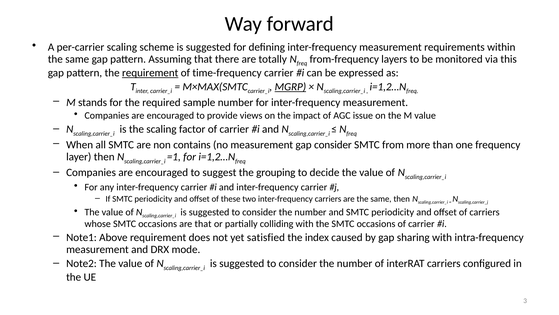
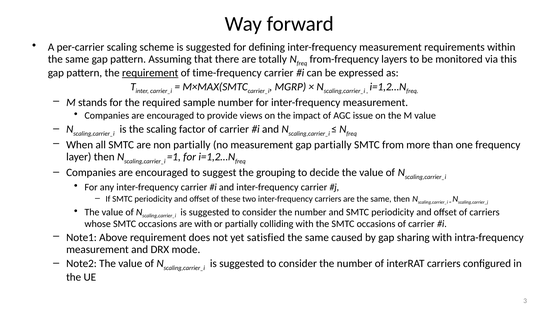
MGRP underline: present -> none
non contains: contains -> partially
gap consider: consider -> partially
are that: that -> with
index at (317, 237): index -> same
